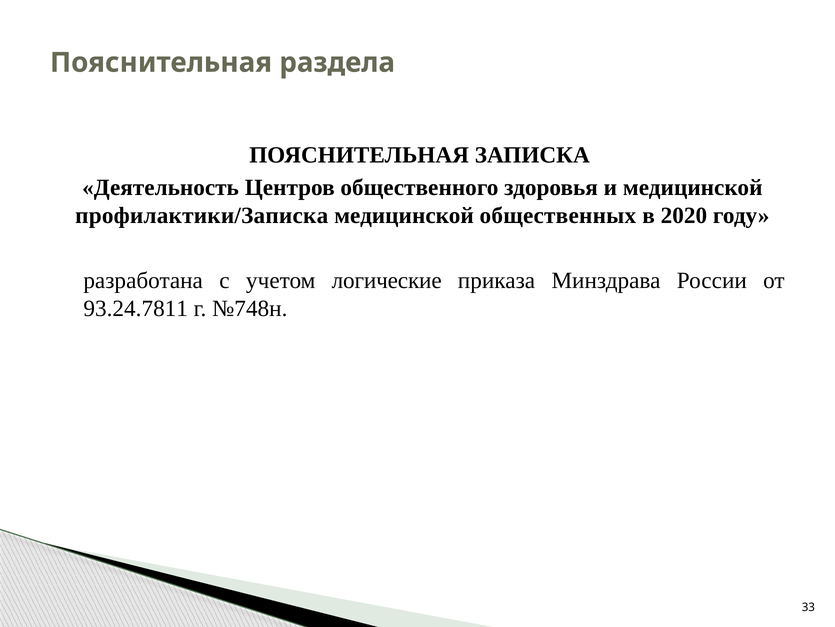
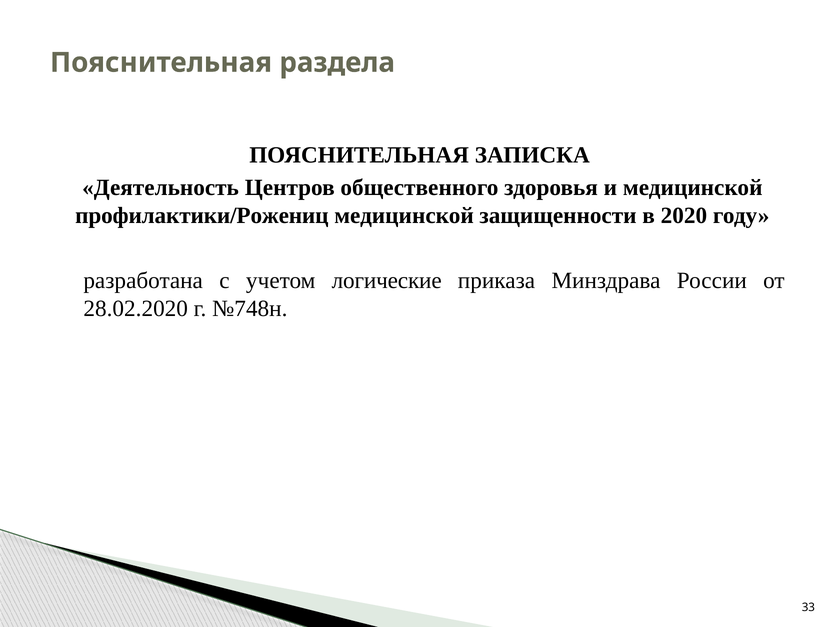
профилактики/Записка: профилактики/Записка -> профилактики/Рожениц
общественных: общественных -> защищенности
93.24.7811: 93.24.7811 -> 28.02.2020
